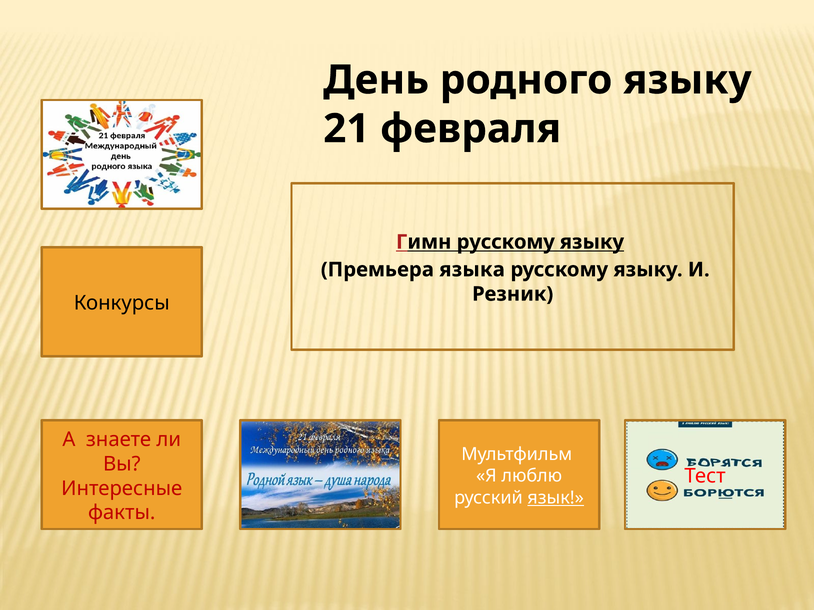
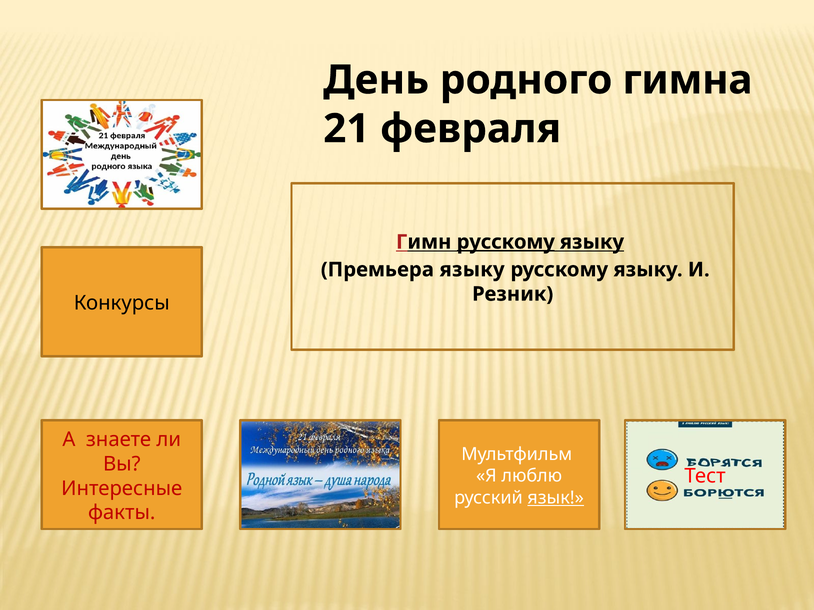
родного языку: языку -> гимна
русскому at (506, 242) underline: none -> present
Премьера языка: языка -> языку
